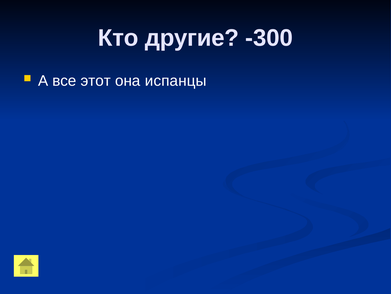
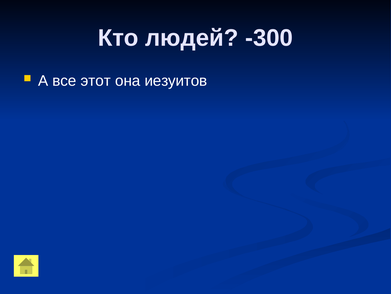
другие: другие -> людей
испанцы: испанцы -> иезуитов
